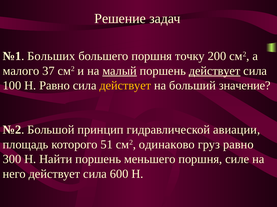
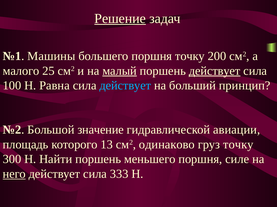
Решение underline: none -> present
Больших: Больших -> Машины
37: 37 -> 25
Н Равно: Равно -> Равна
действует at (125, 86) colour: yellow -> light blue
значение: значение -> принцип
принцип: принцип -> значение
51: 51 -> 13
груз равно: равно -> точку
него underline: none -> present
600: 600 -> 333
